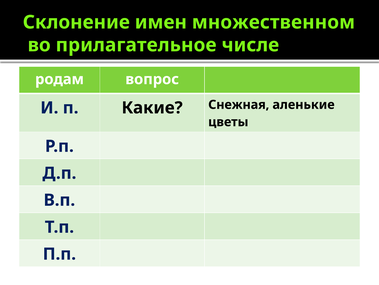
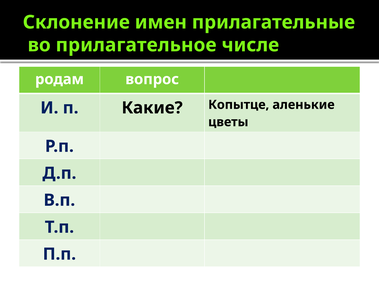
множественном: множественном -> прилагательные
Снежная: Снежная -> Копытце
